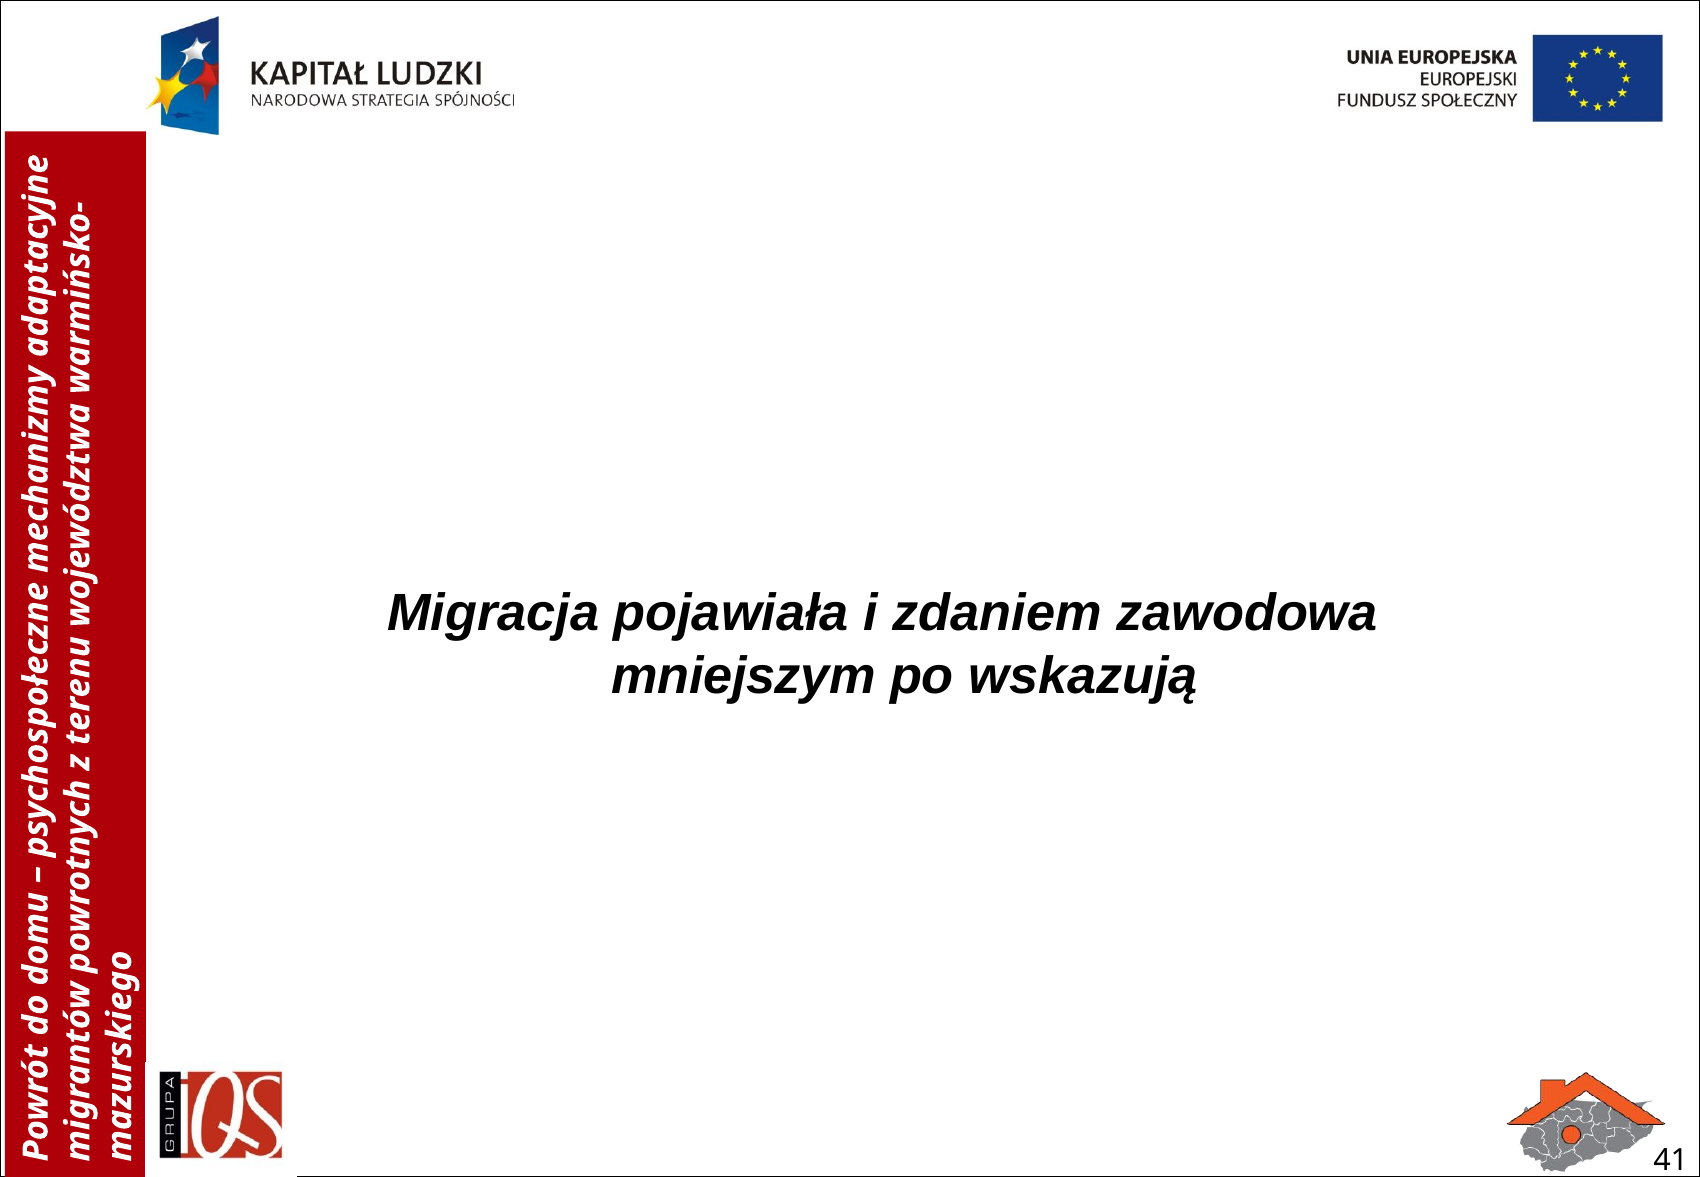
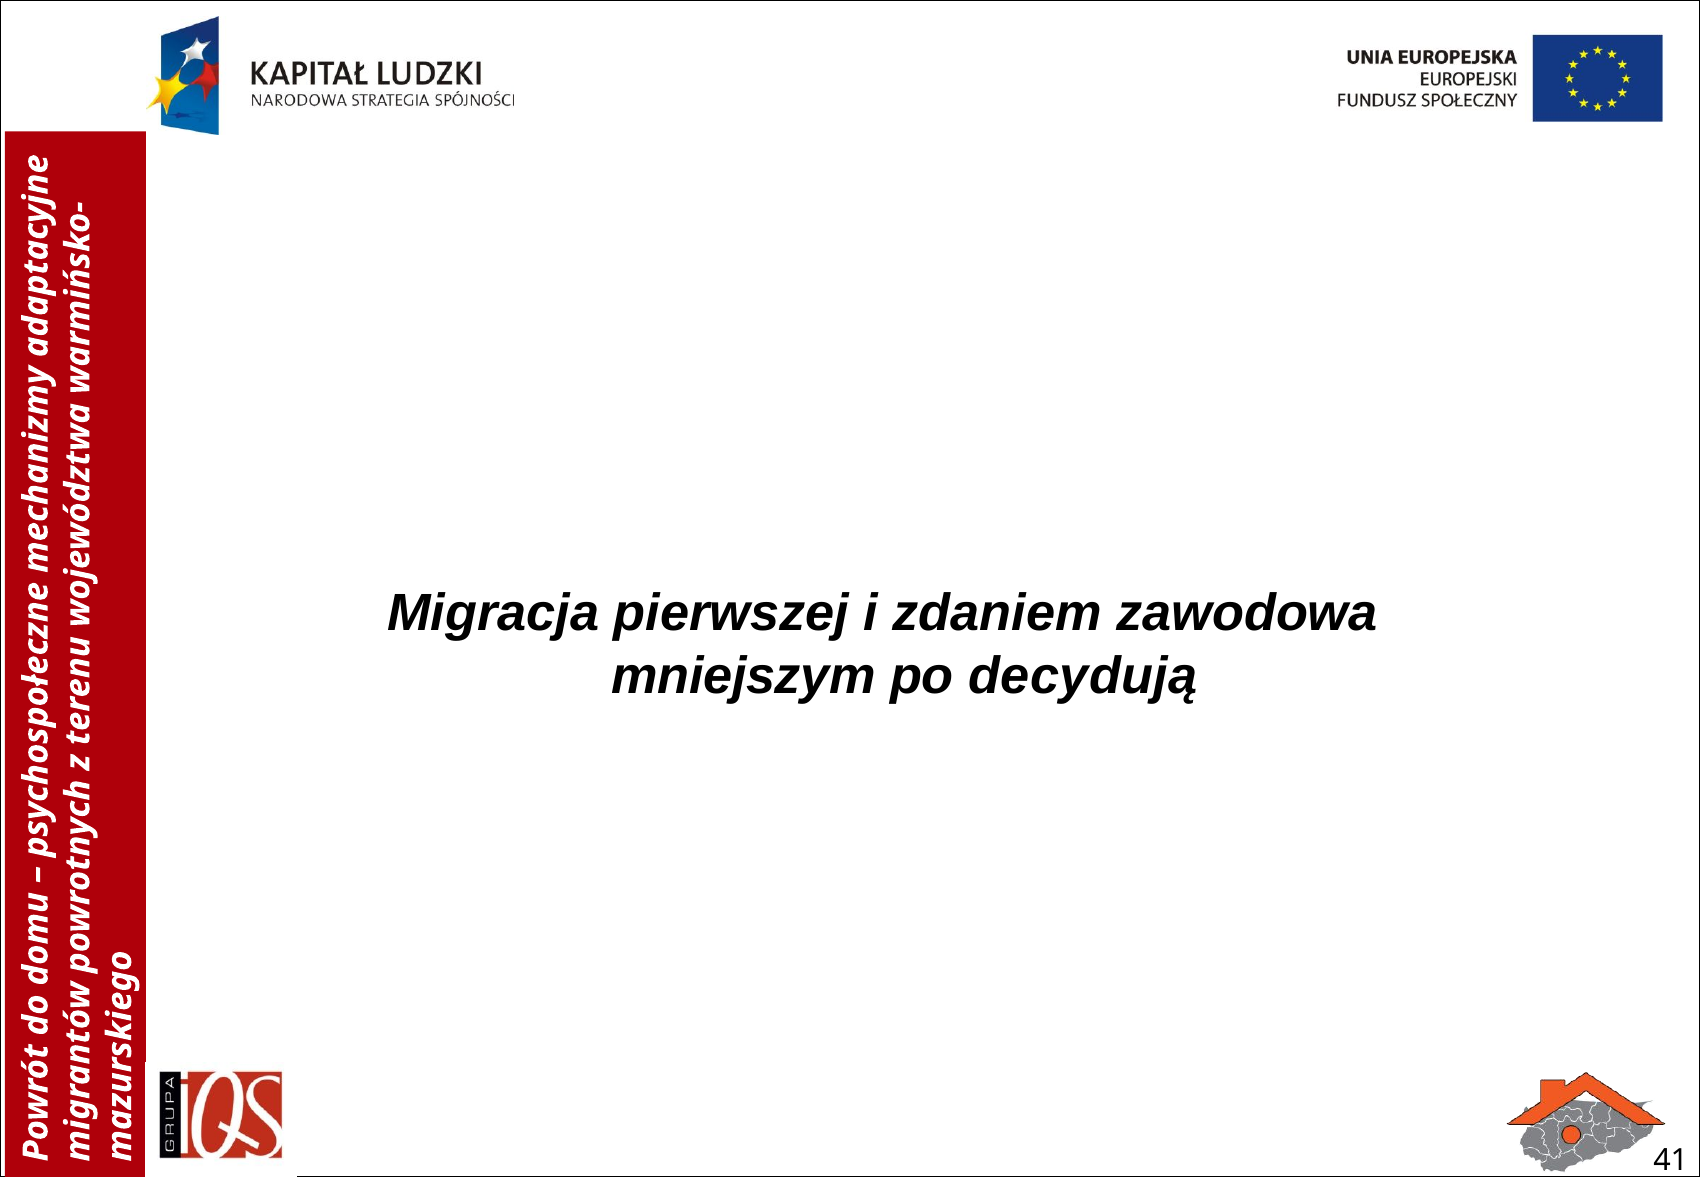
pojawiała: pojawiała -> pierwszej
wskazują: wskazują -> decydują
